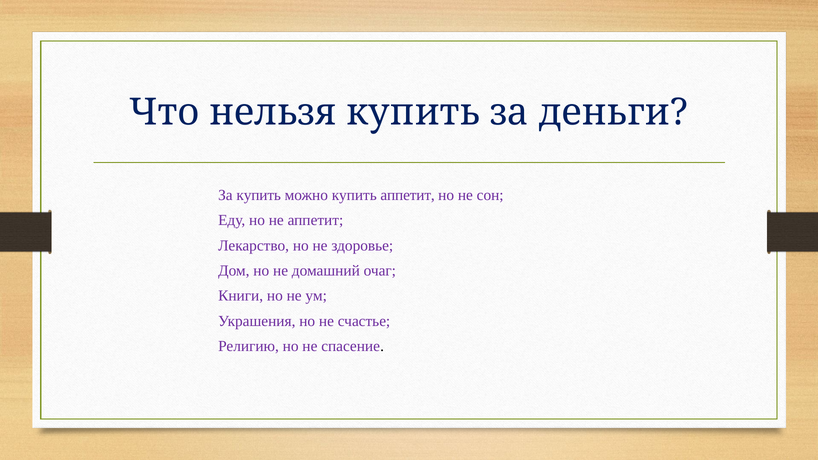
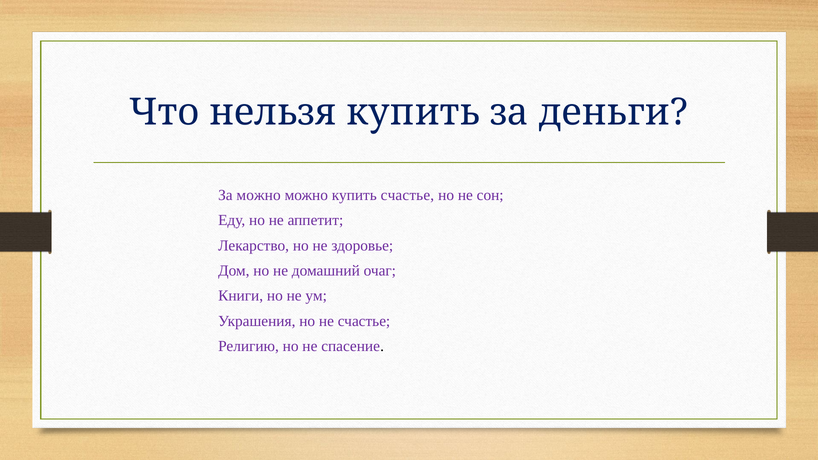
За купить: купить -> можно
купить аппетит: аппетит -> счастье
